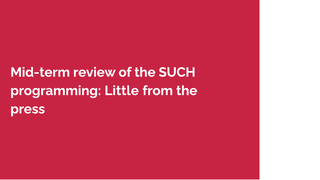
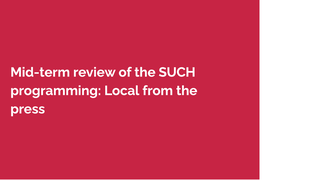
Little: Little -> Local
